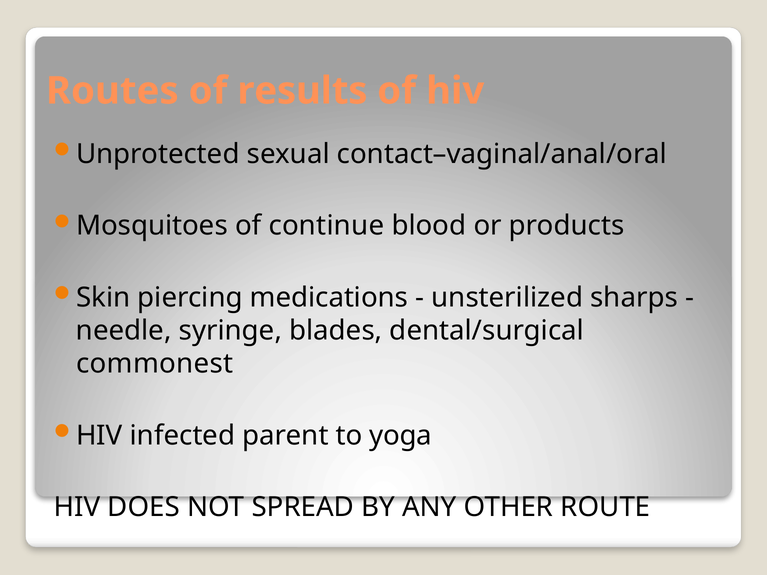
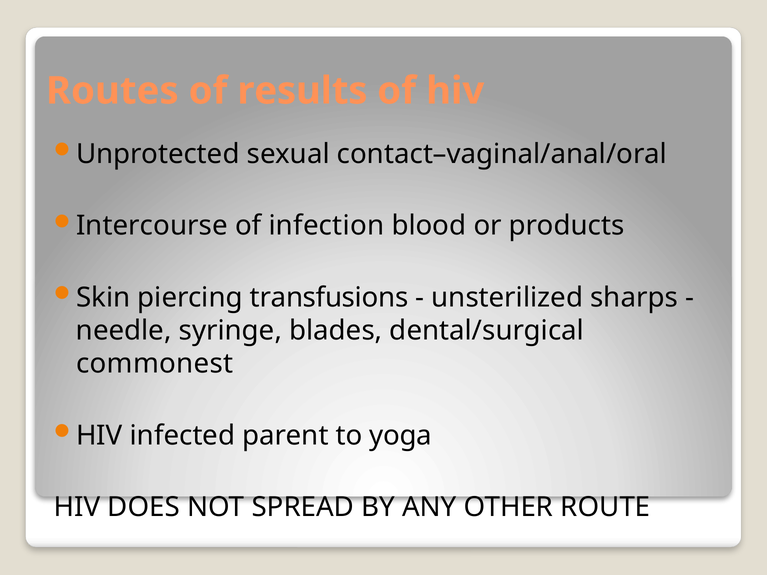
Mosquitoes: Mosquitoes -> Intercourse
continue: continue -> infection
medications: medications -> transfusions
